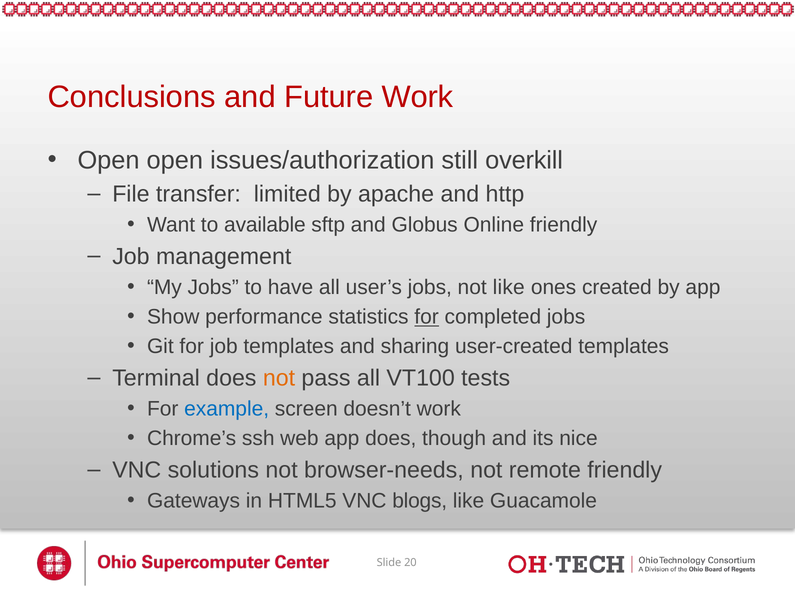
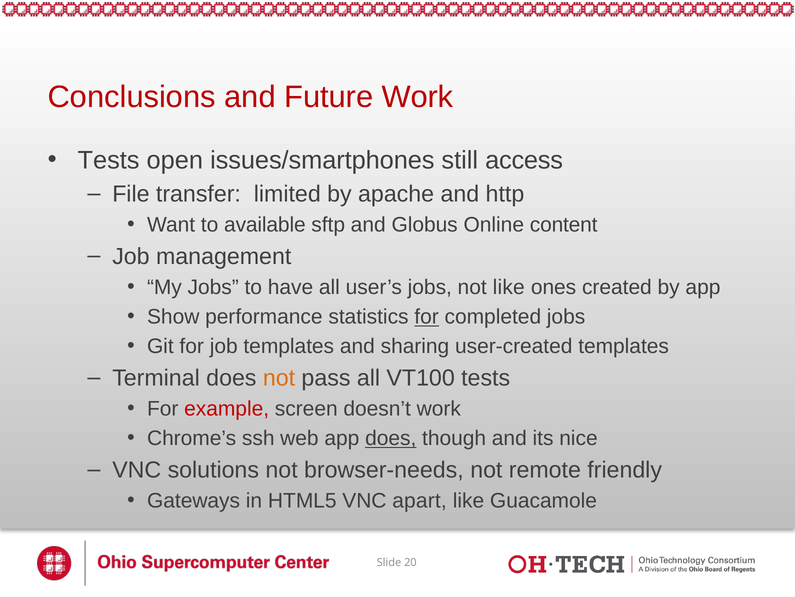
Open at (109, 160): Open -> Tests
issues/authorization: issues/authorization -> issues/smartphones
overkill: overkill -> access
Online friendly: friendly -> content
example colour: blue -> red
does at (391, 438) underline: none -> present
blogs: blogs -> apart
